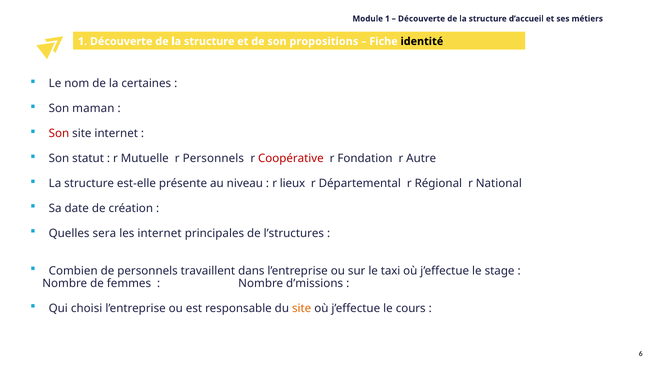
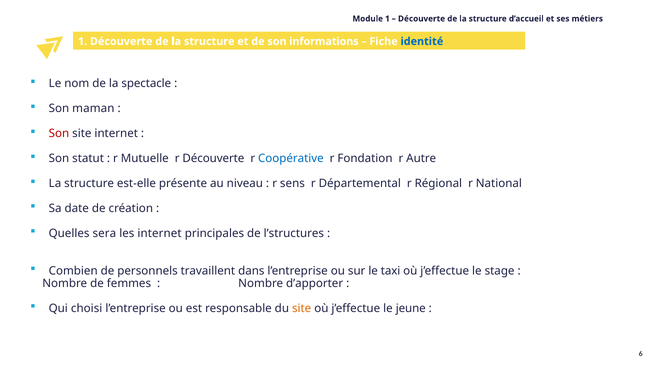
propositions: propositions -> informations
identité colour: black -> blue
certaines: certaines -> spectacle
r Personnels: Personnels -> Découverte
Coopérative colour: red -> blue
lieux: lieux -> sens
d’missions: d’missions -> d’apporter
cours: cours -> jeune
